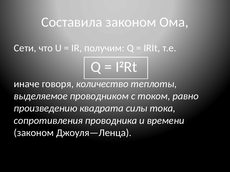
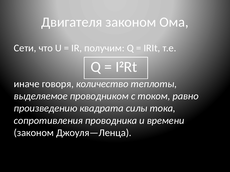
Составила: Составила -> Двигателя
